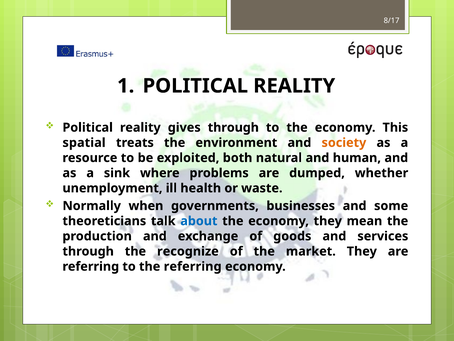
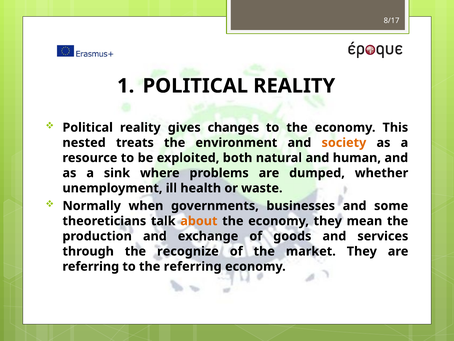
gives through: through -> changes
spatial: spatial -> nested
about colour: blue -> orange
